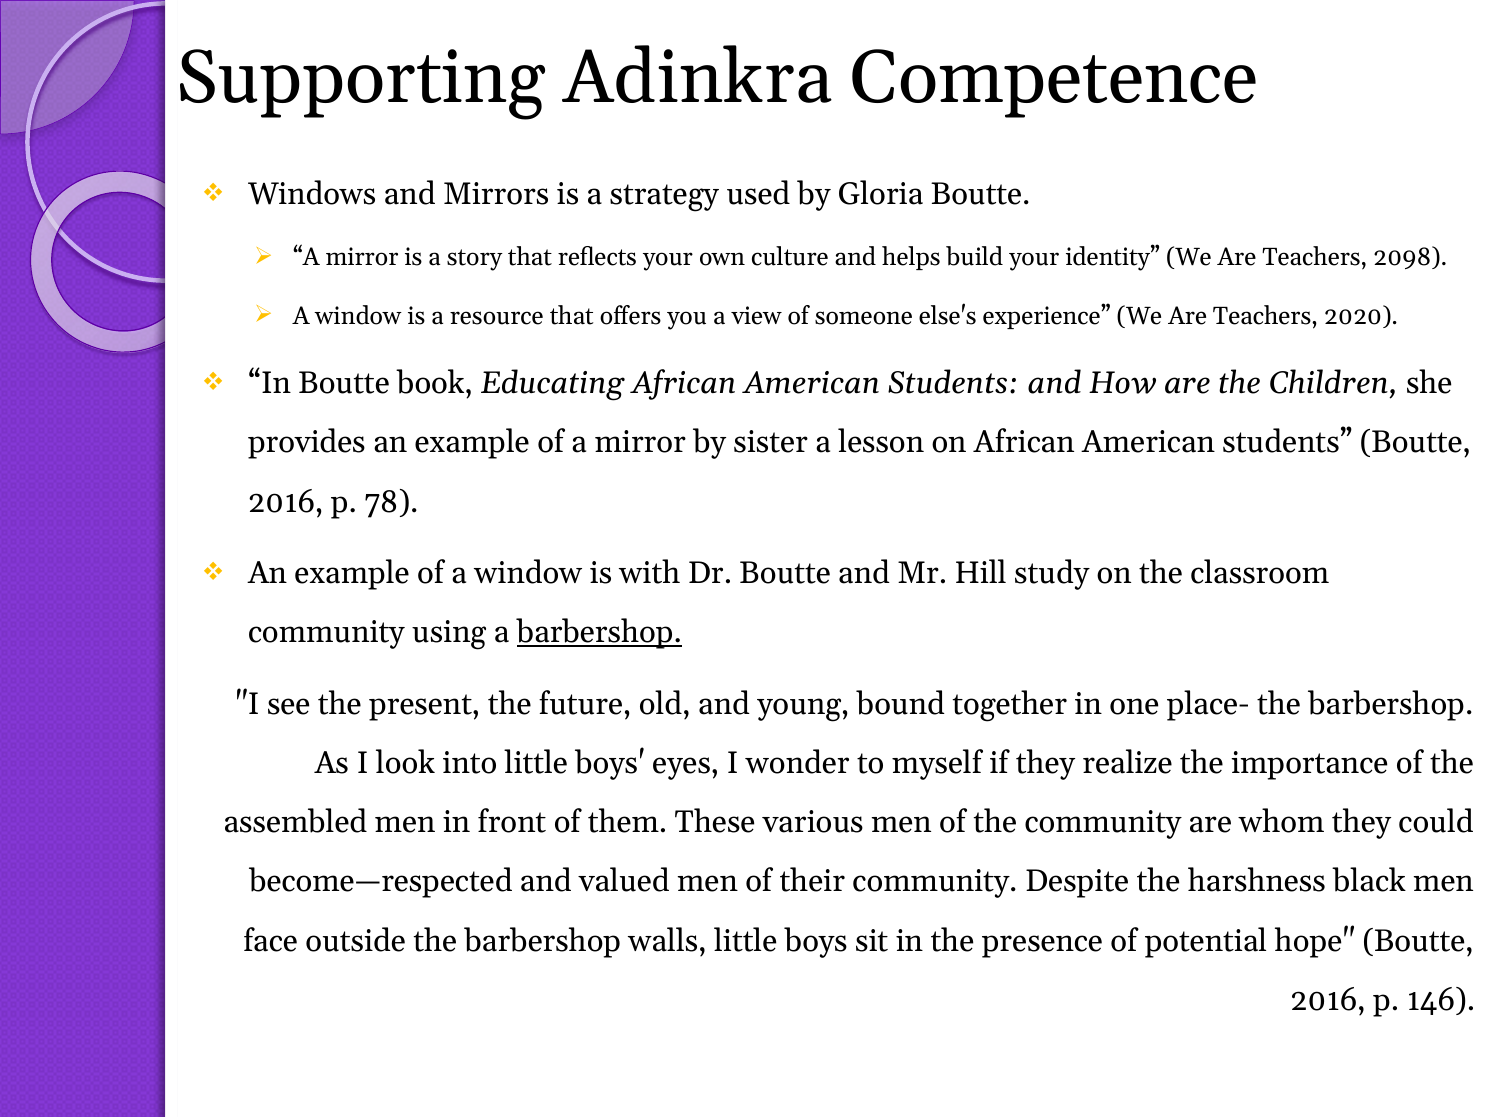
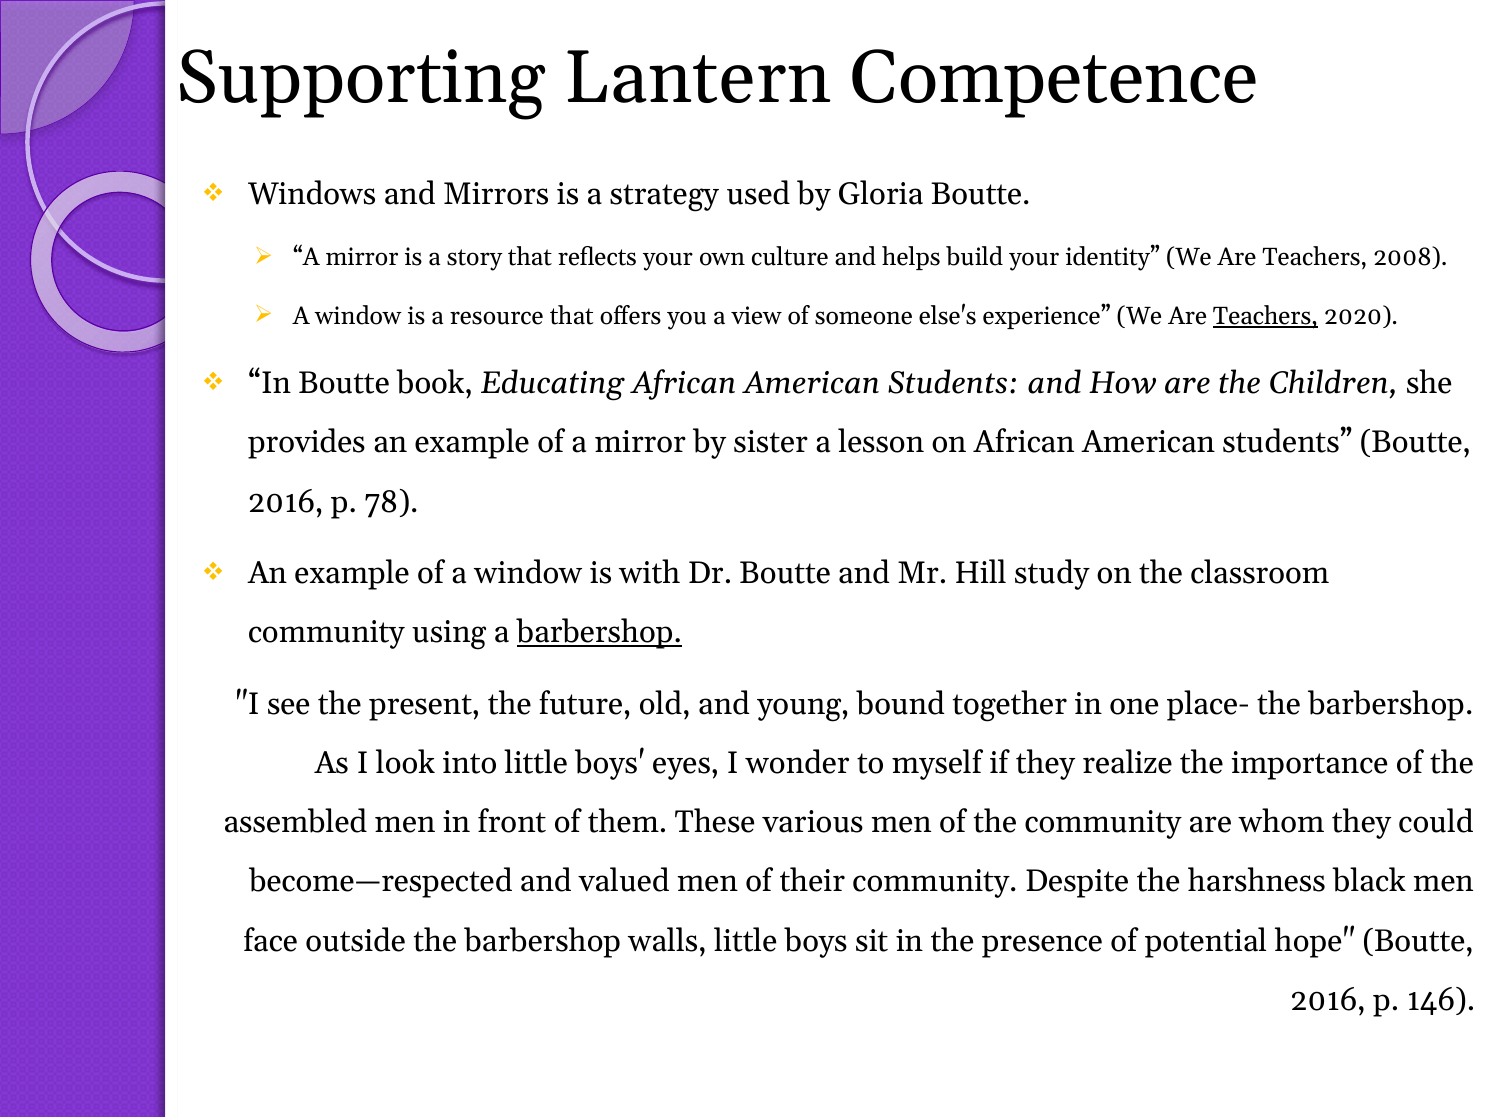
Adinkra: Adinkra -> Lantern
2098: 2098 -> 2008
Teachers at (1266, 316) underline: none -> present
